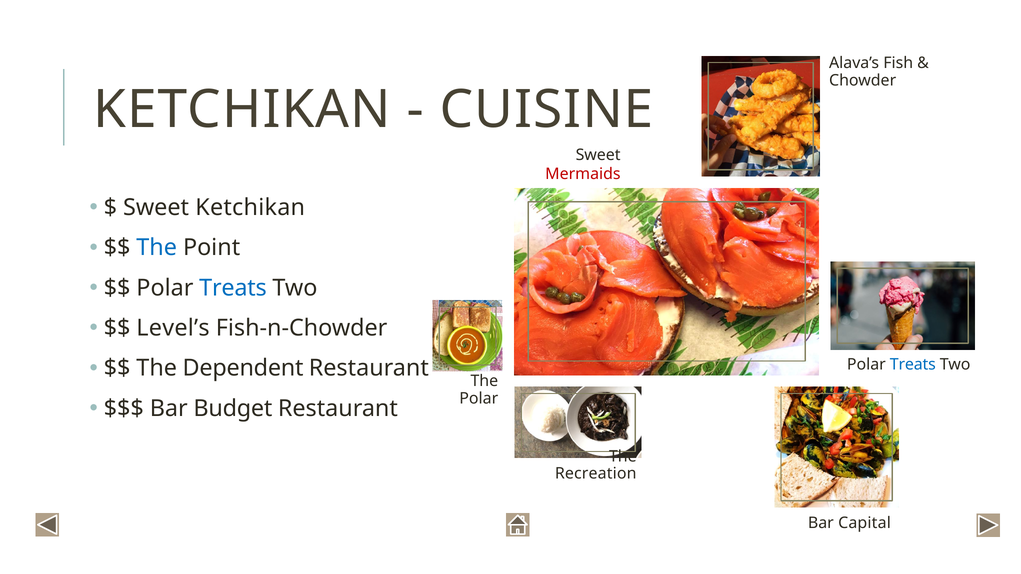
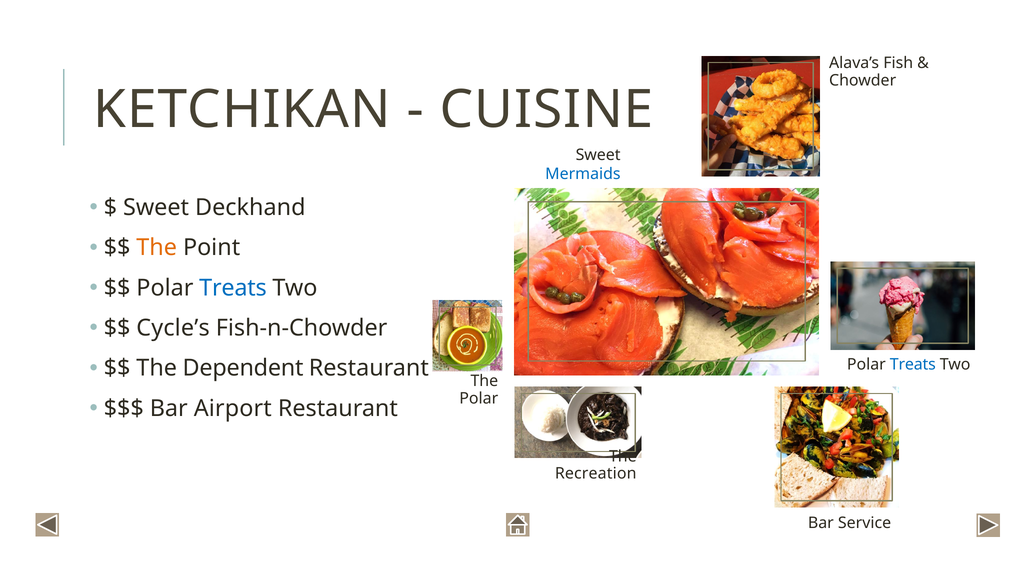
Mermaids colour: red -> blue
Sweet Ketchikan: Ketchikan -> Deckhand
The at (157, 248) colour: blue -> orange
Level’s: Level’s -> Cycle’s
Budget: Budget -> Airport
Capital: Capital -> Service
